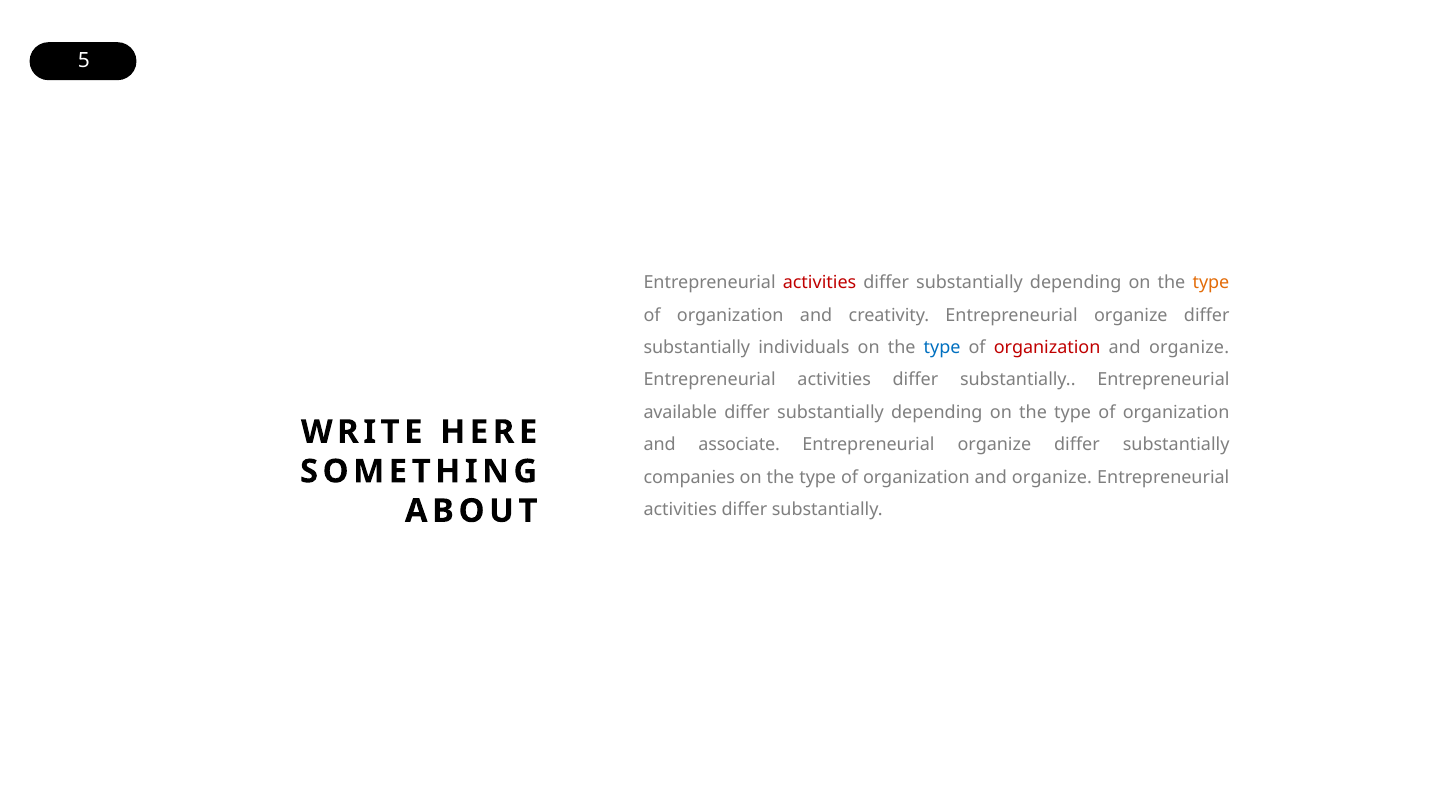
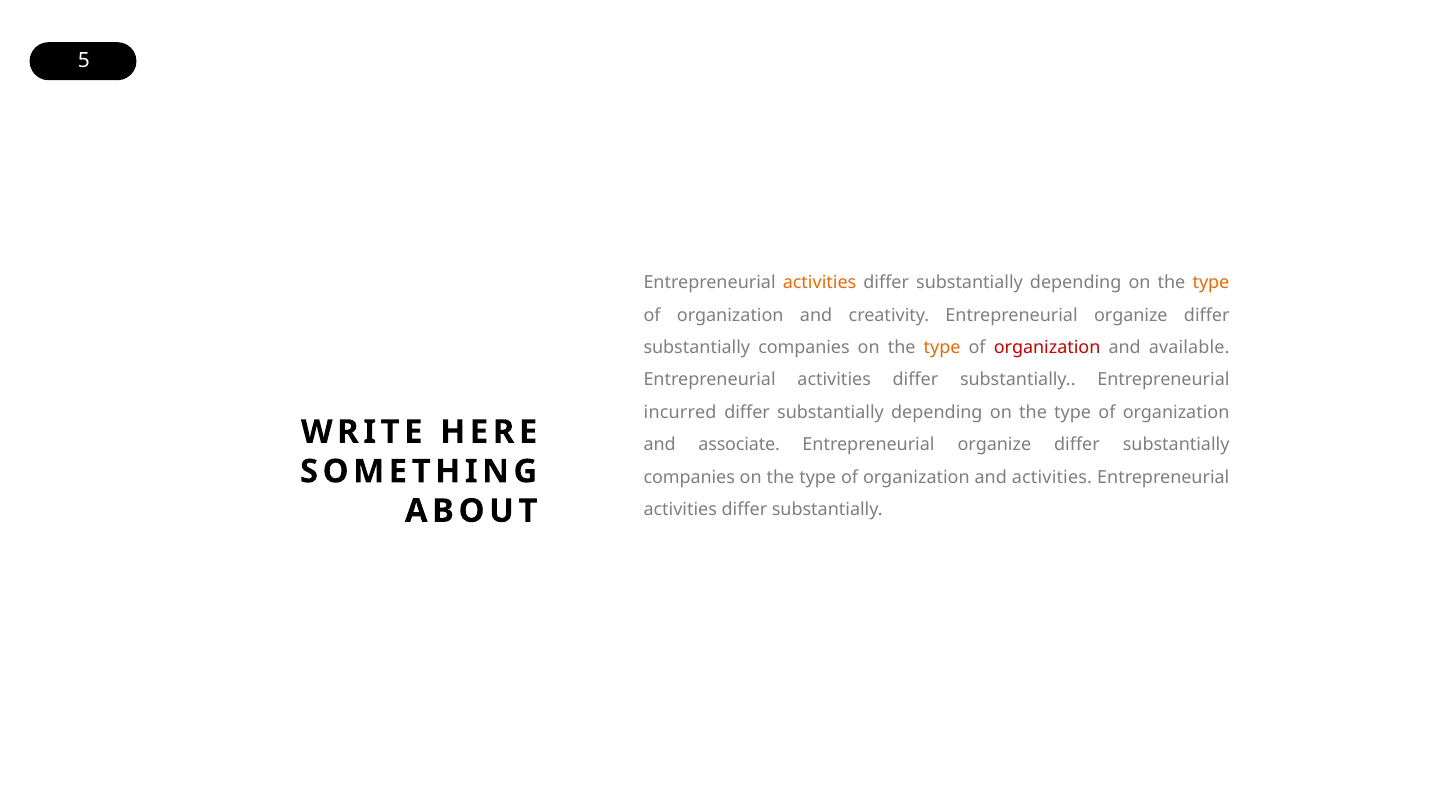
activities at (820, 283) colour: red -> orange
individuals at (804, 348): individuals -> companies
type at (942, 348) colour: blue -> orange
organize at (1189, 348): organize -> available
available: available -> incurred
organize at (1052, 477): organize -> activities
